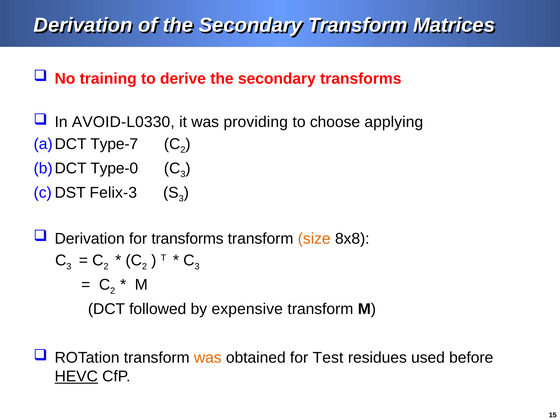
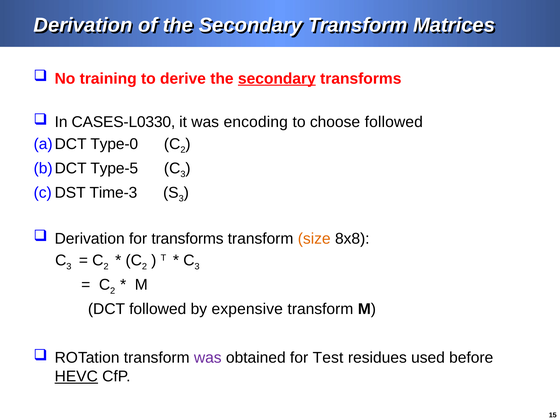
secondary at (277, 79) underline: none -> present
AVOID-L0330: AVOID-L0330 -> CASES-L0330
providing: providing -> encoding
choose applying: applying -> followed
Type-7: Type-7 -> Type-0
Type-0: Type-0 -> Type-5
Felix-3: Felix-3 -> Time-3
was at (208, 358) colour: orange -> purple
